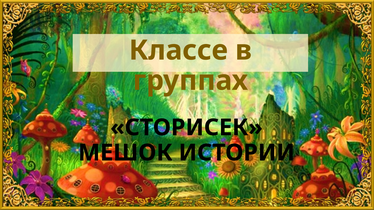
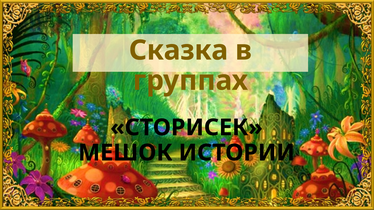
Классе: Классе -> Сказка
